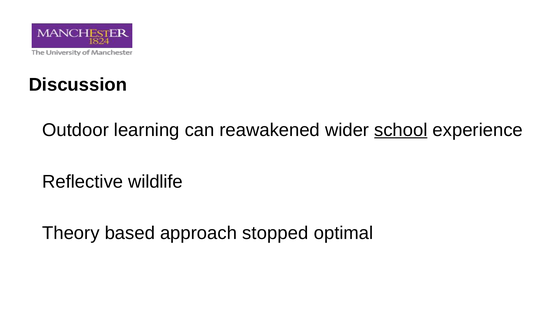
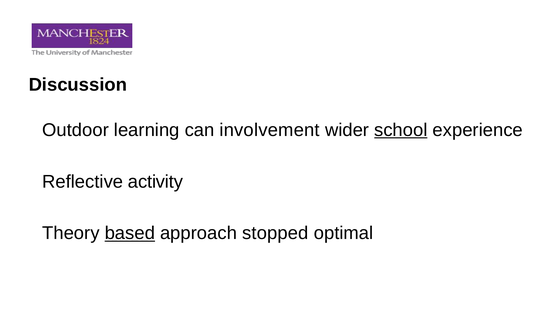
reawakened: reawakened -> involvement
wildlife: wildlife -> activity
based underline: none -> present
